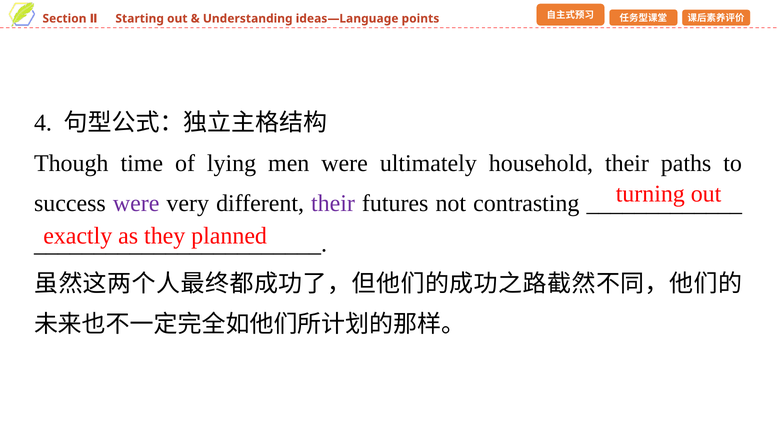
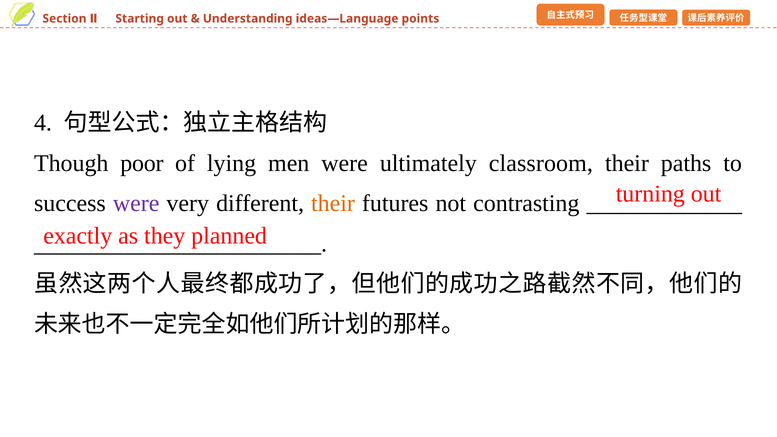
time: time -> poor
household: household -> classroom
their at (333, 203) colour: purple -> orange
